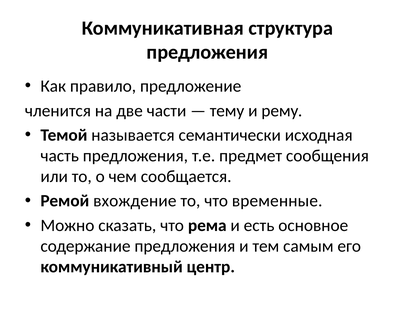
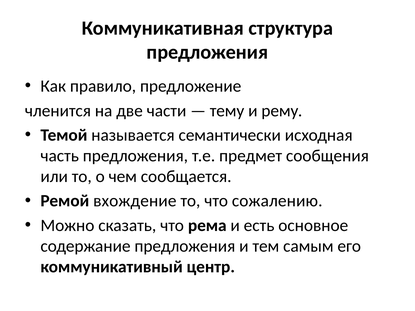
временные: временные -> сожалению
